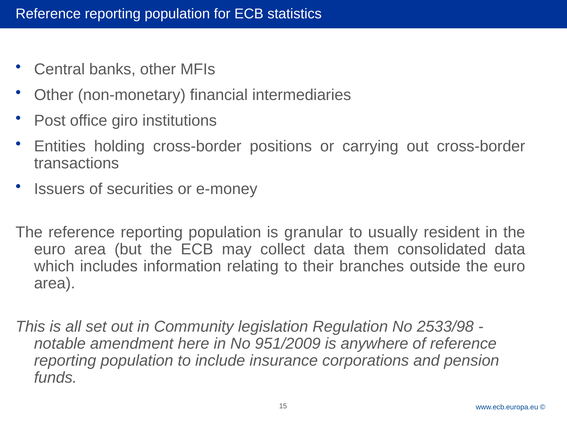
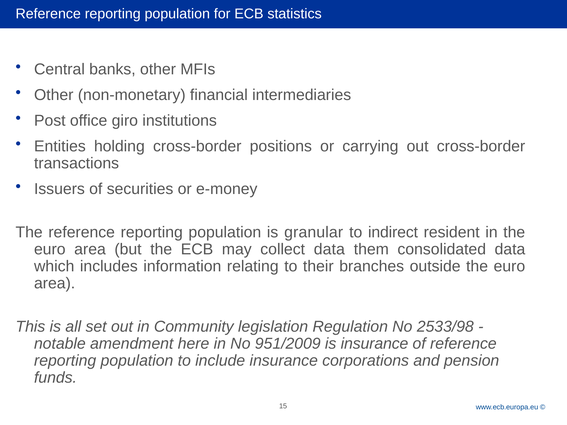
usually: usually -> indirect
is anywhere: anywhere -> insurance
